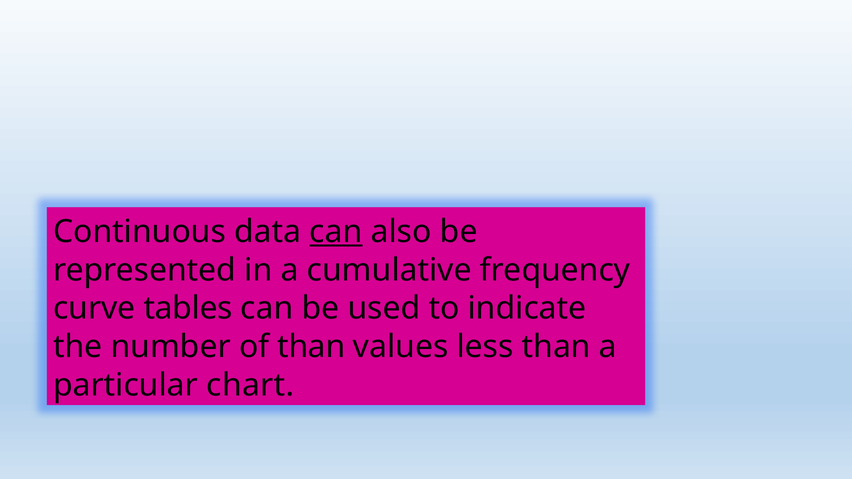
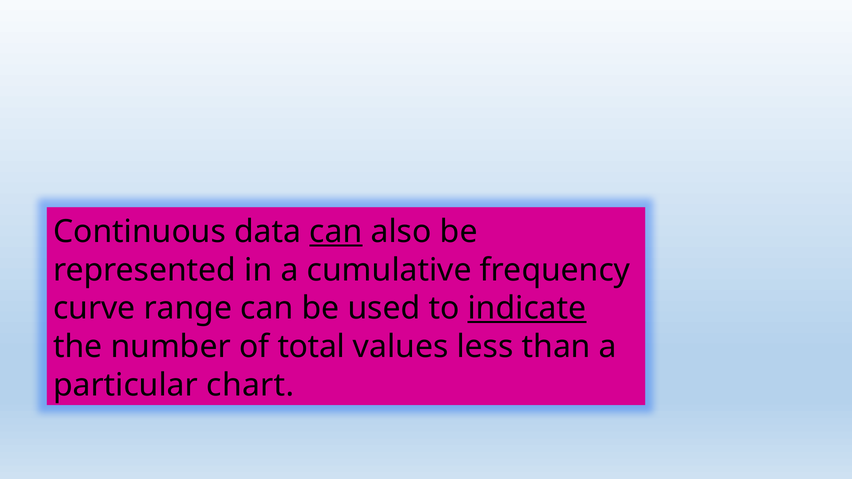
tables: tables -> range
indicate underline: none -> present
of than: than -> total
